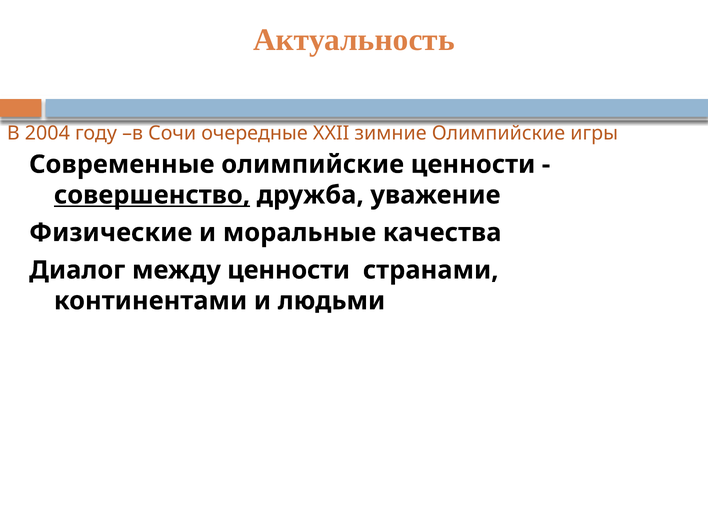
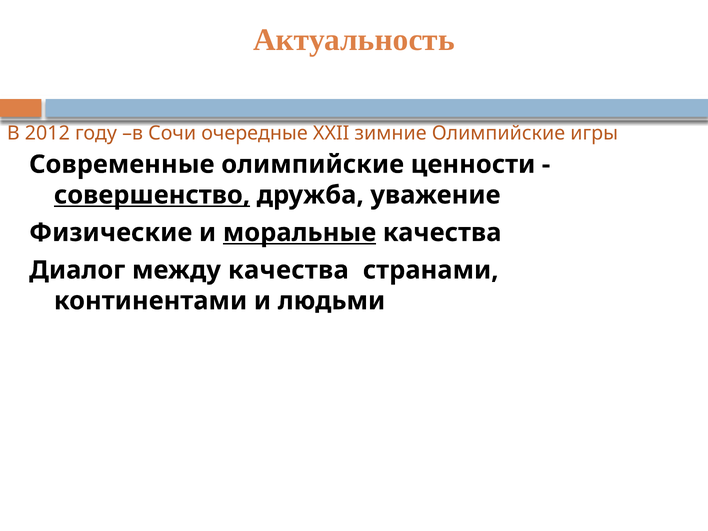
2004: 2004 -> 2012
моральные underline: none -> present
между ценности: ценности -> качества
